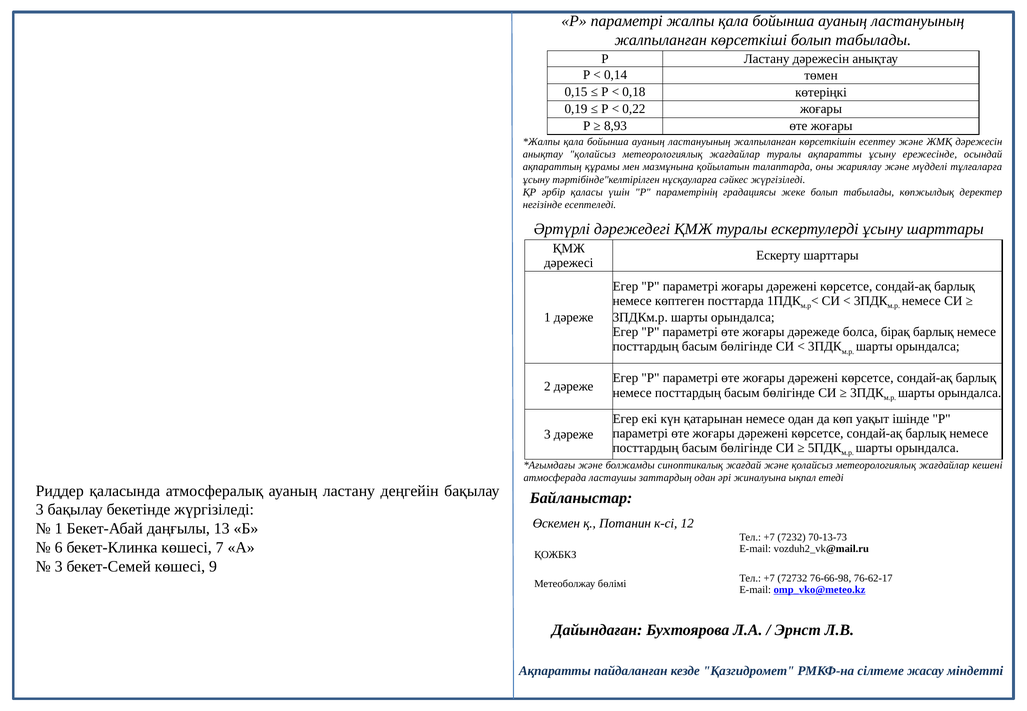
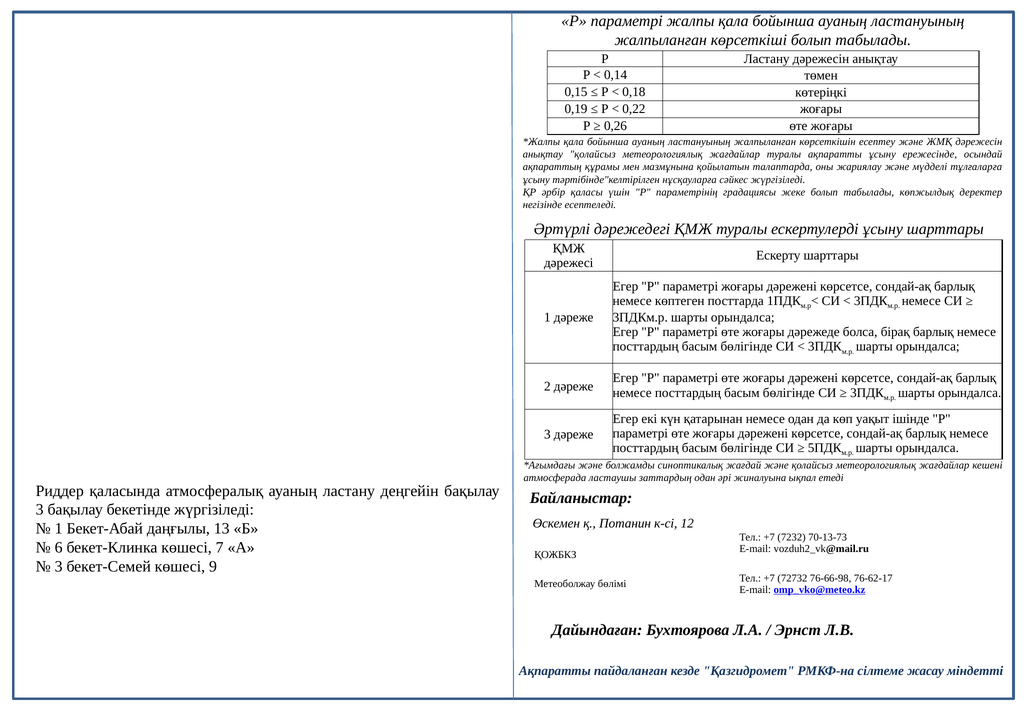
8,93: 8,93 -> 0,26
